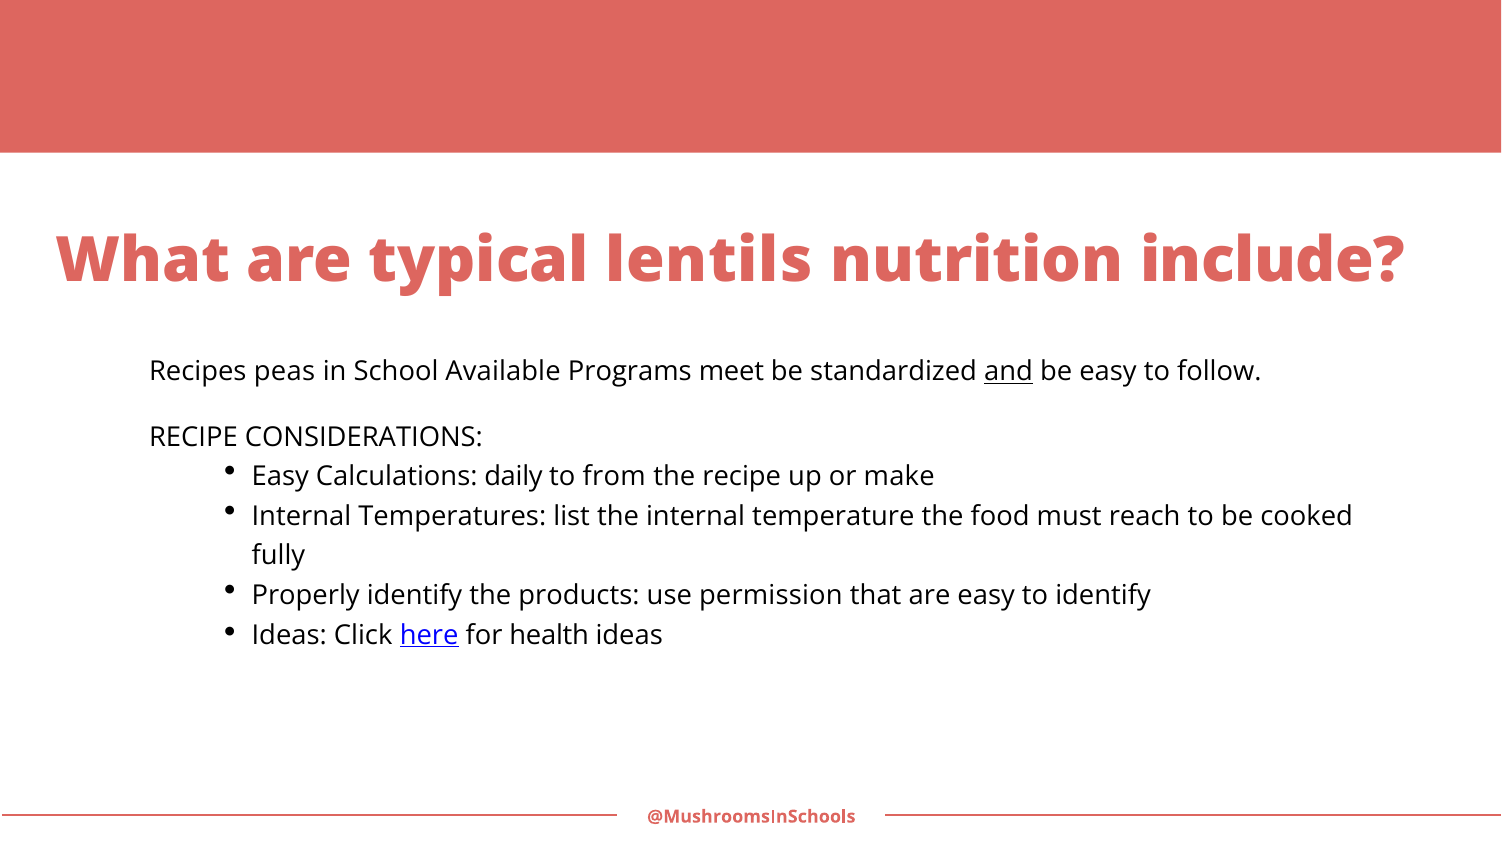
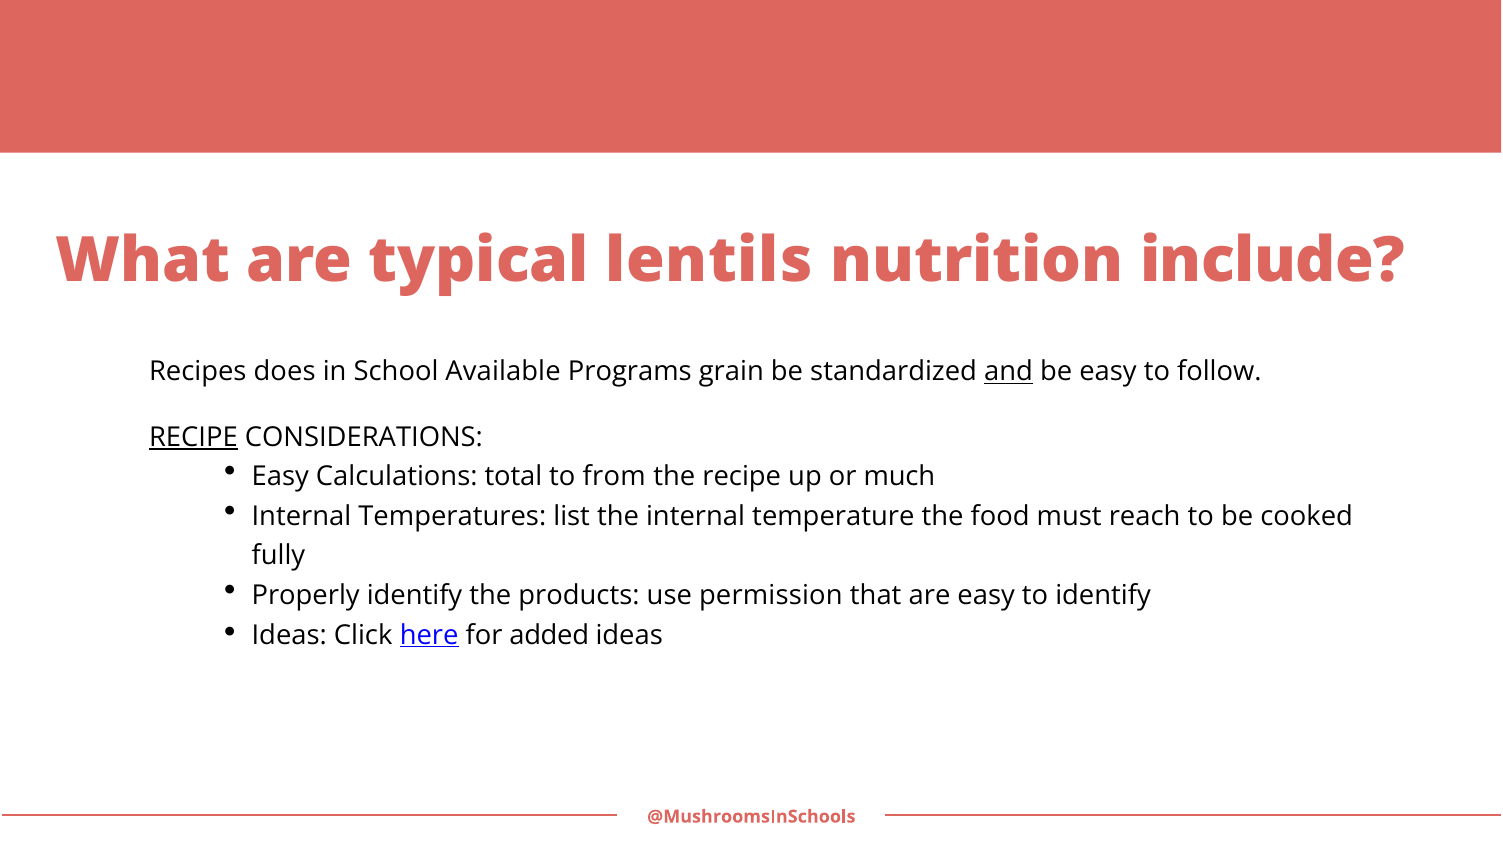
peas: peas -> does
meet: meet -> grain
RECIPE at (193, 438) underline: none -> present
daily: daily -> total
make: make -> much
health: health -> added
